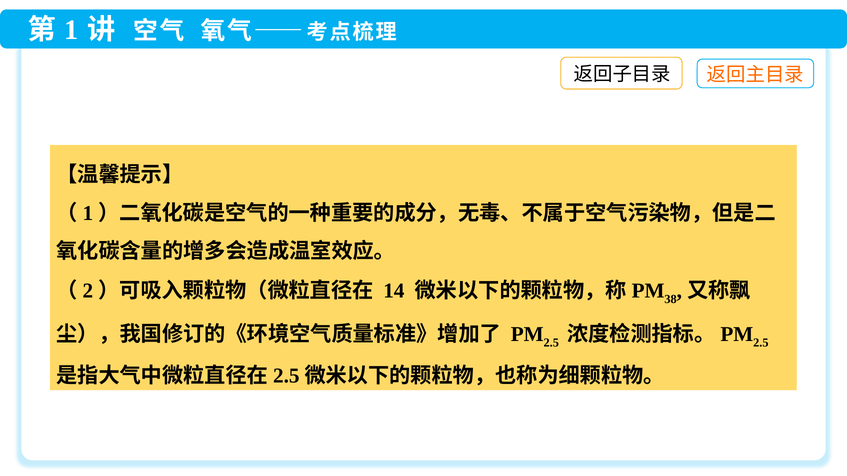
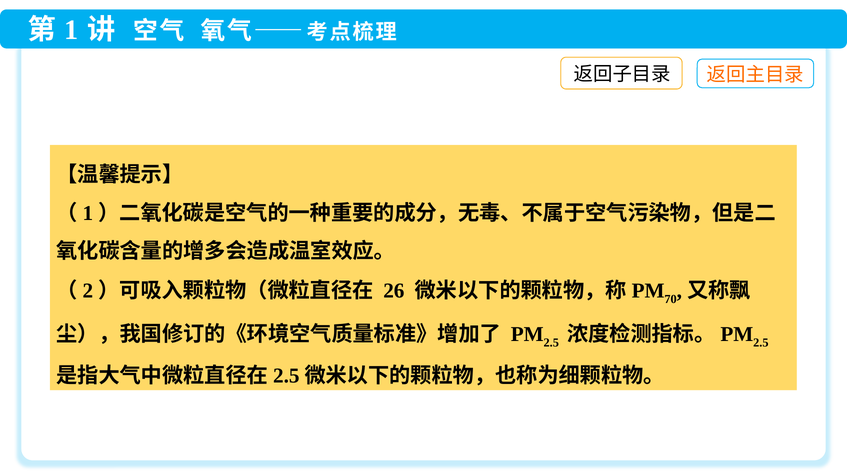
14: 14 -> 26
38: 38 -> 70
